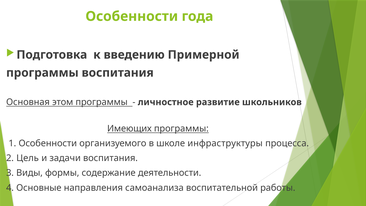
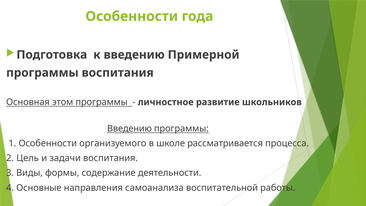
Имеющих at (129, 128): Имеющих -> Введению
инфраструктуры: инфраструктуры -> рассматривается
